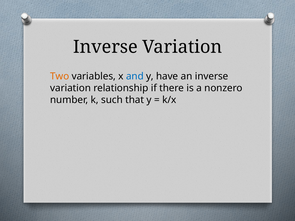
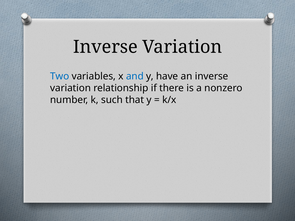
Two colour: orange -> blue
